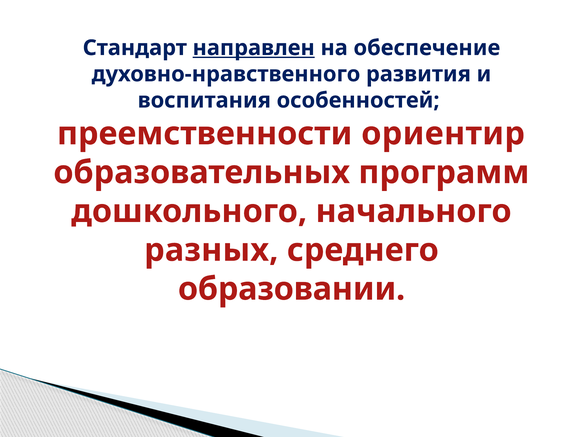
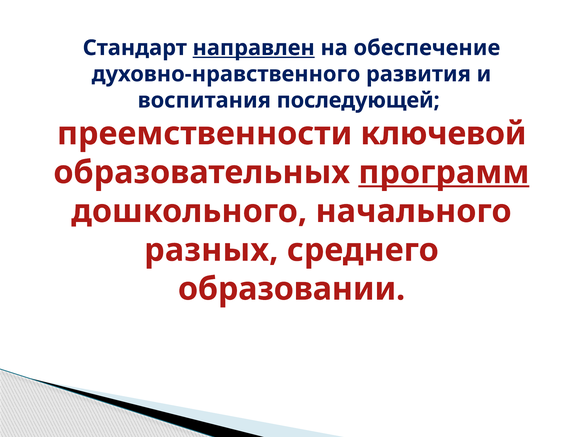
особенностей: особенностей -> последующей
ориентир: ориентир -> ключевой
программ underline: none -> present
